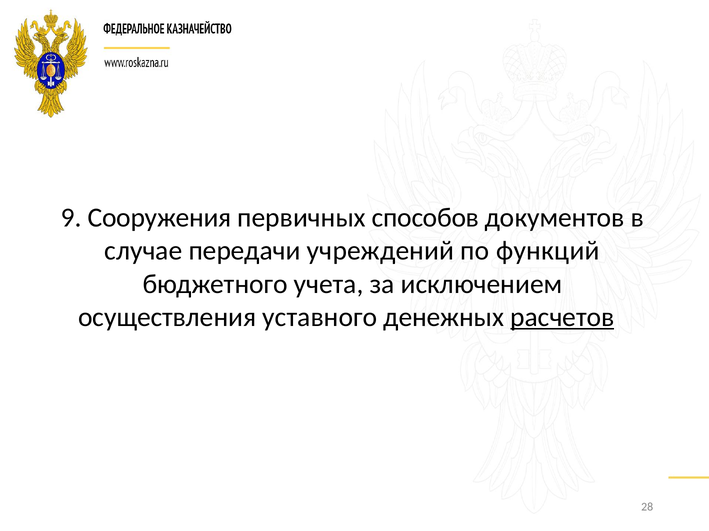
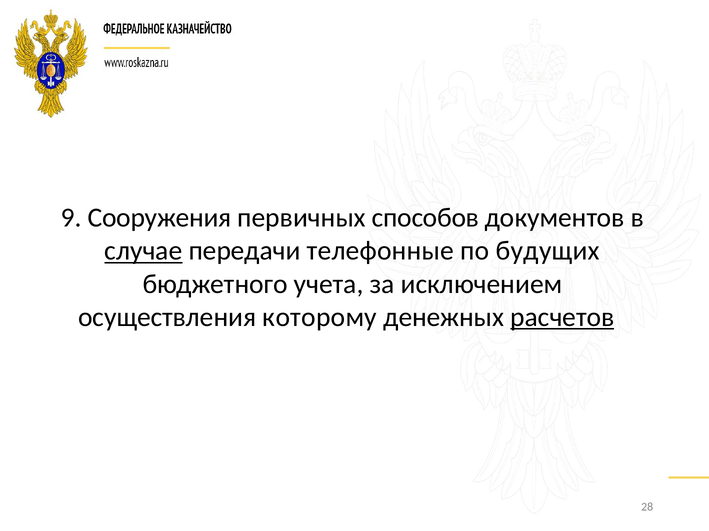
случае underline: none -> present
учреждений: учреждений -> телефонные
функций: функций -> будущих
уставного: уставного -> которому
